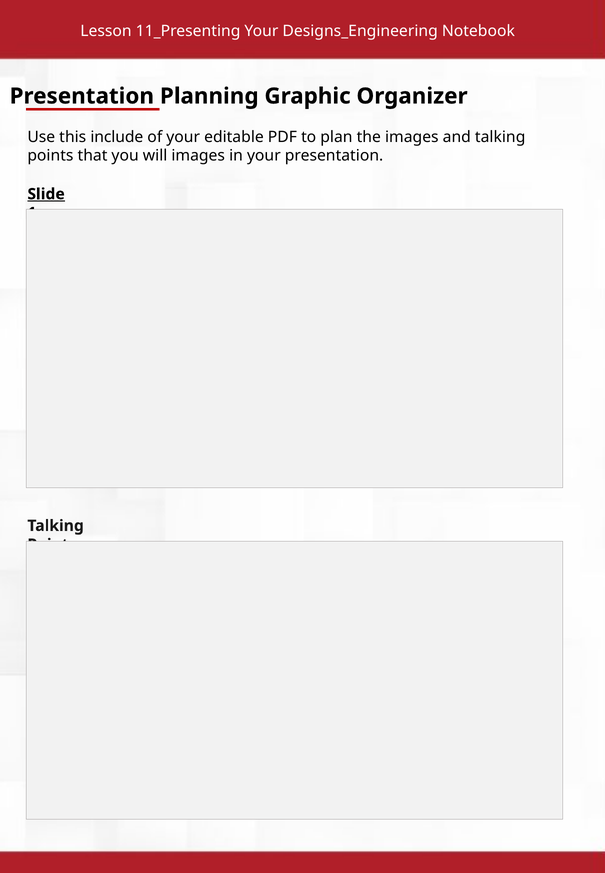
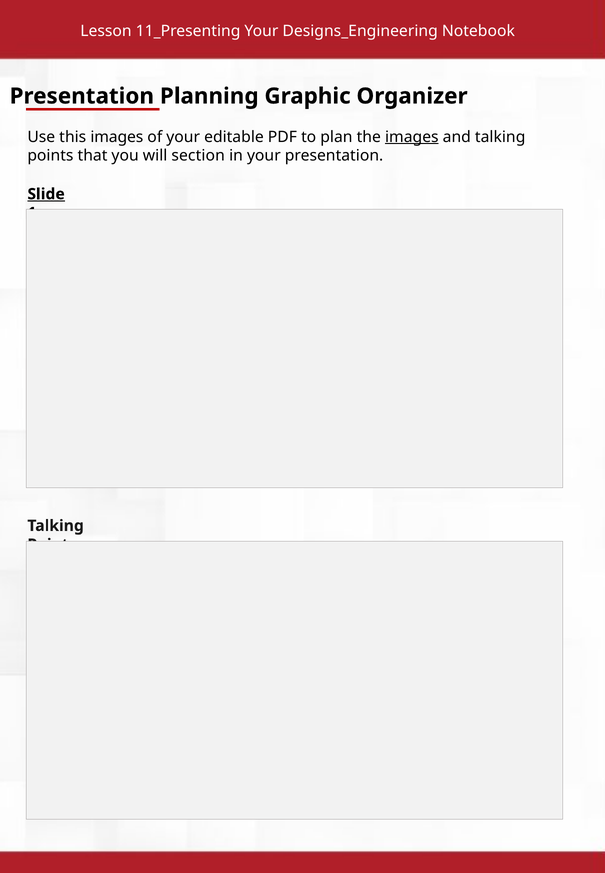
this include: include -> images
images at (412, 137) underline: none -> present
will images: images -> section
